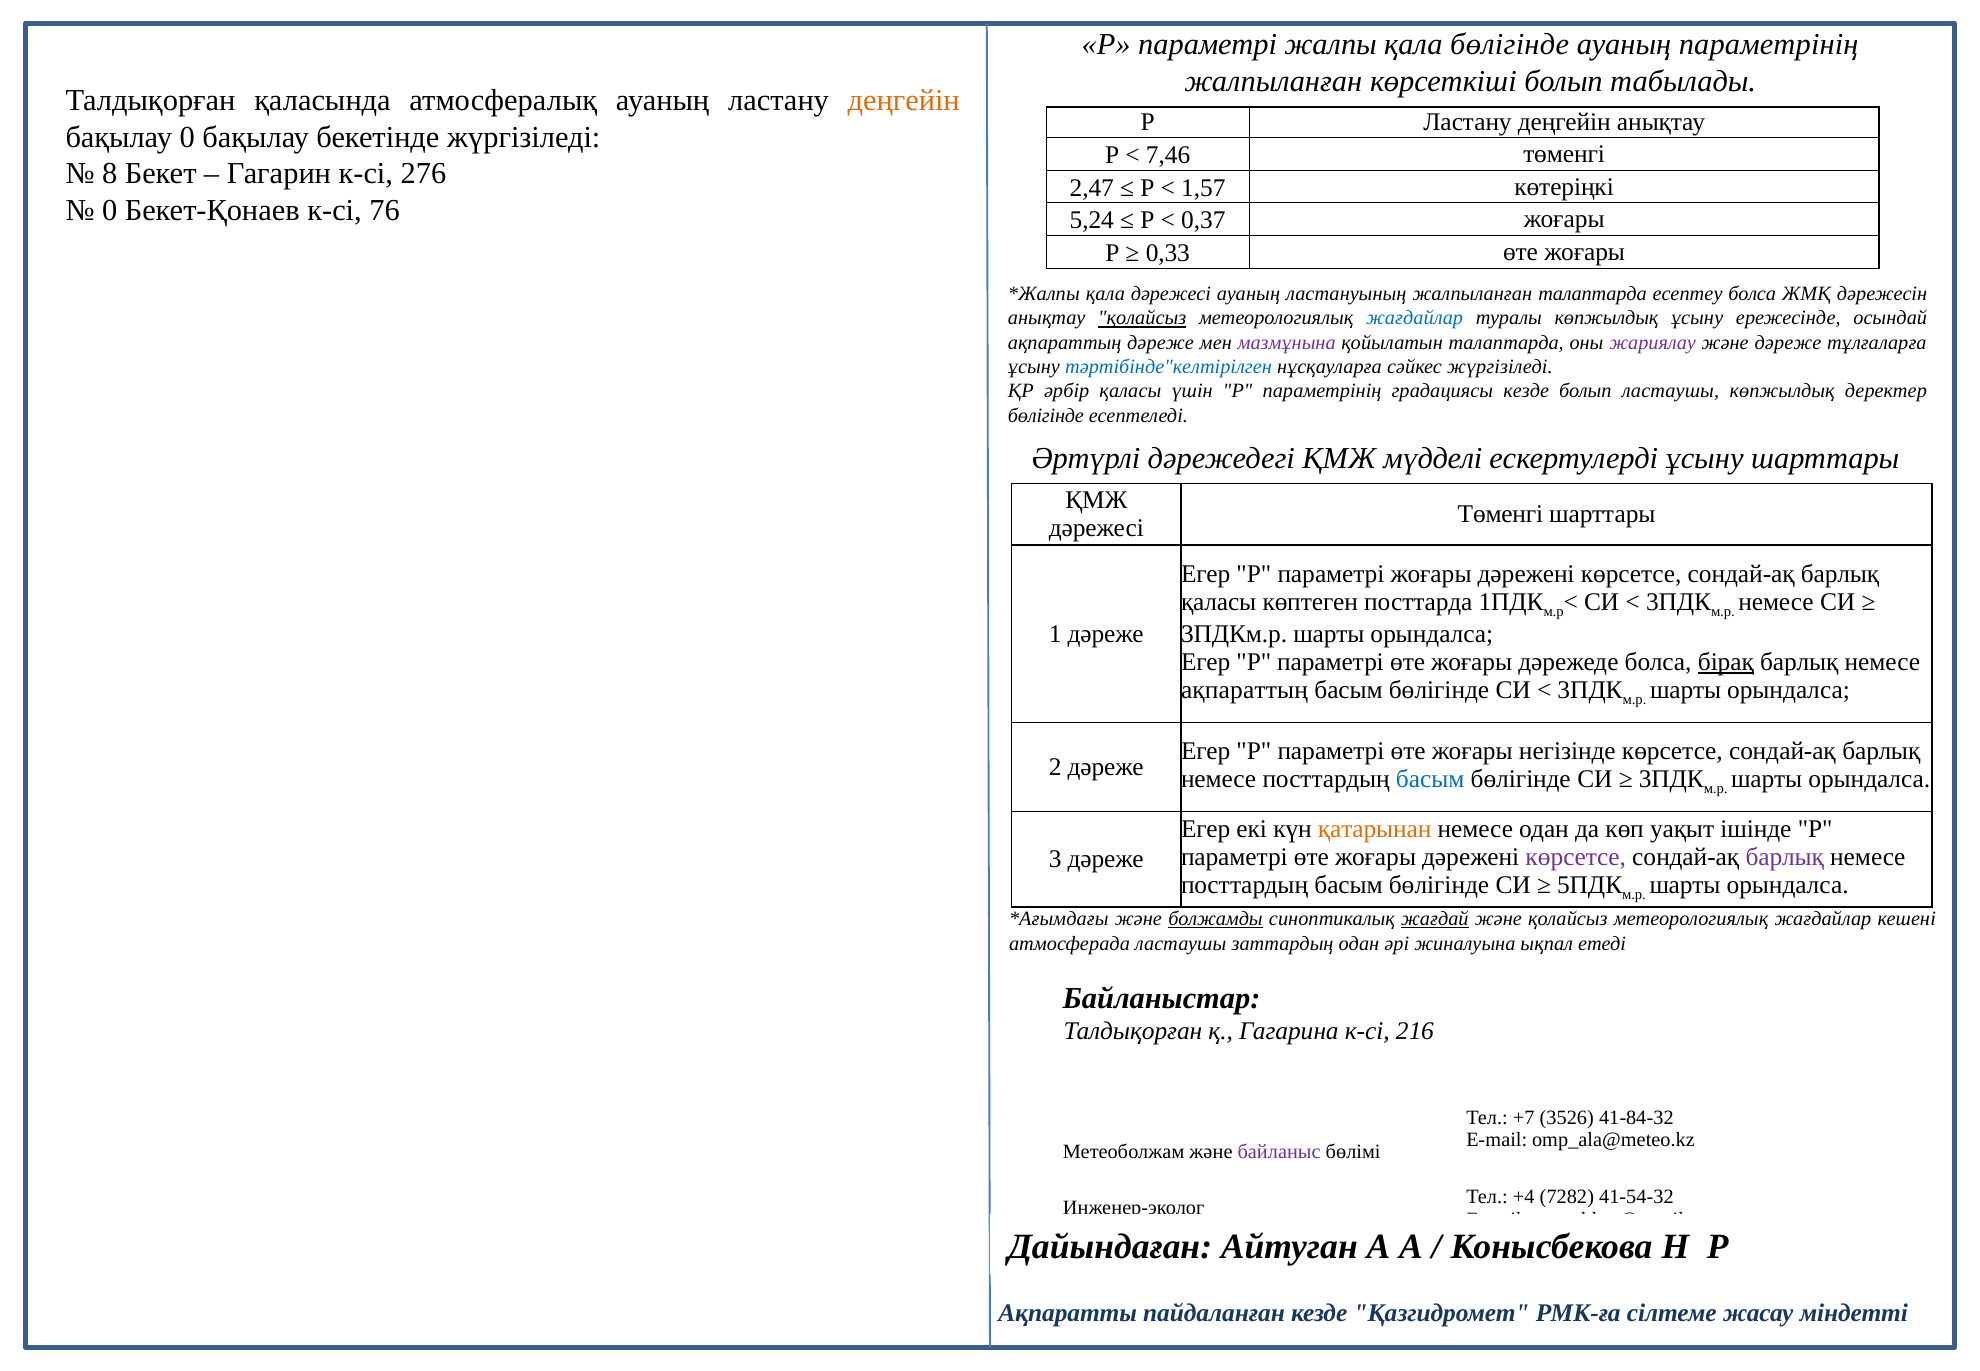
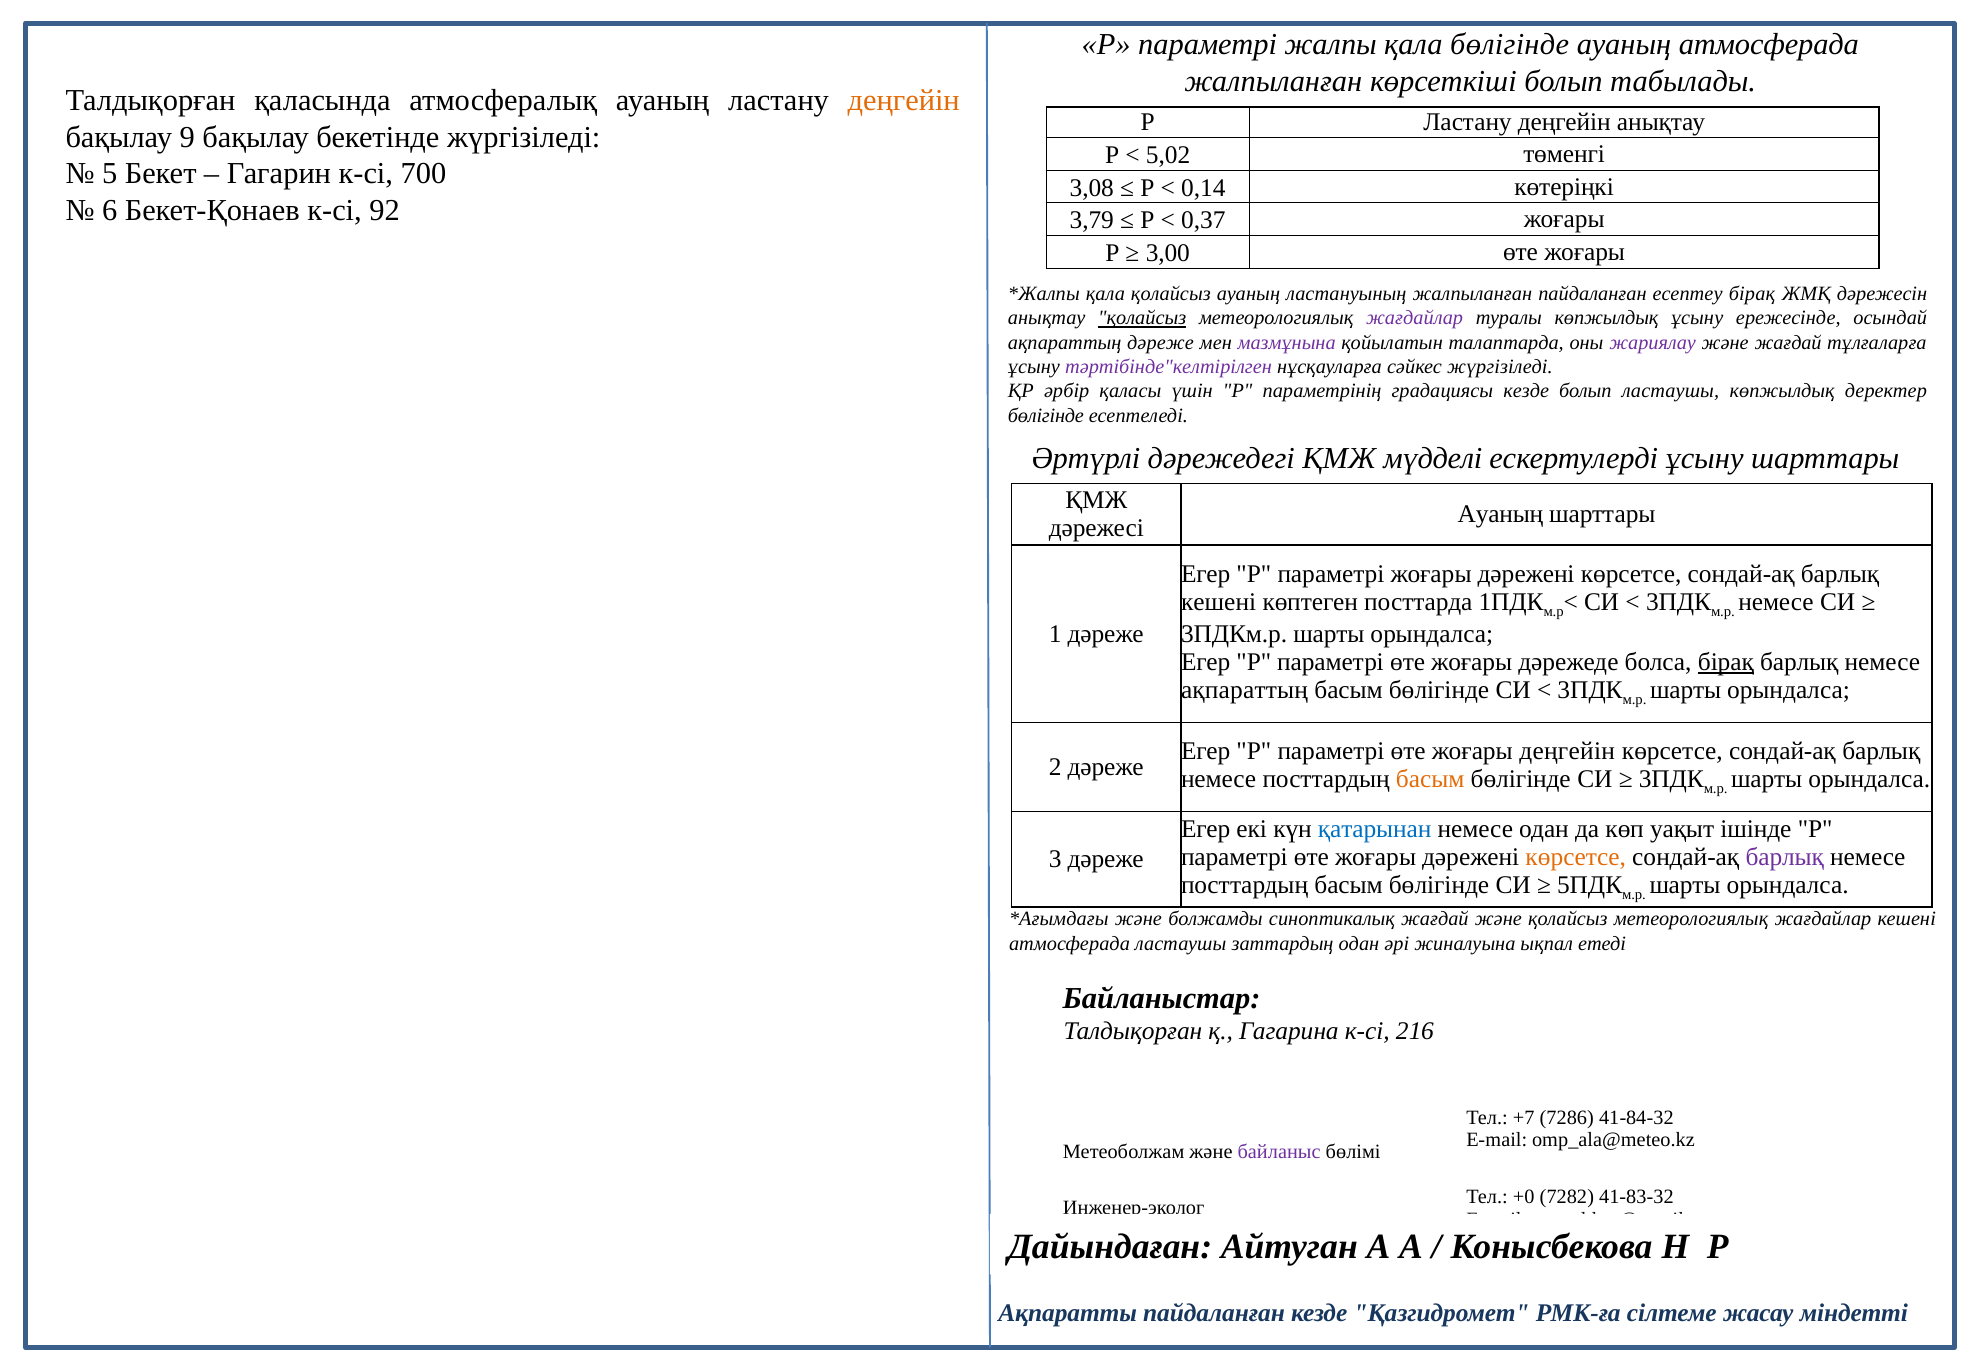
ауаның параметрінің: параметрінің -> атмосферада
бақылау 0: 0 -> 9
7,46: 7,46 -> 5,02
8: 8 -> 5
276: 276 -> 700
2,47: 2,47 -> 3,08
1,57: 1,57 -> 0,14
0 at (110, 210): 0 -> 6
76: 76 -> 92
5,24: 5,24 -> 3,79
0,33: 0,33 -> 3,00
қала дәрежесі: дәрежесі -> қолайсыз
жалпыланған талаптарда: талаптарда -> пайдаланған
есептеу болса: болса -> бірақ
жағдайлар at (1415, 318) colour: blue -> purple
және дәреже: дәреже -> жағдай
тәртібінде"келтірілген colour: blue -> purple
Төменгі at (1500, 515): Төменгі -> Ауаның
қаласы at (1219, 602): қаласы -> кешені
жоғары негізінде: негізінде -> деңгейін
басым at (1430, 779) colour: blue -> orange
қатарынан colour: orange -> blue
көрсетсе at (1576, 857) colour: purple -> orange
болжамды underline: present -> none
жағдай at (1435, 919) underline: present -> none
3526: 3526 -> 7286
+4: +4 -> +0
41-54-32: 41-54-32 -> 41-83-32
